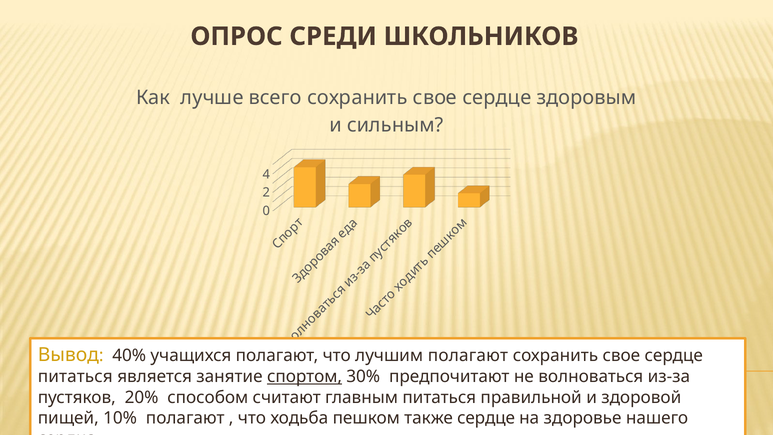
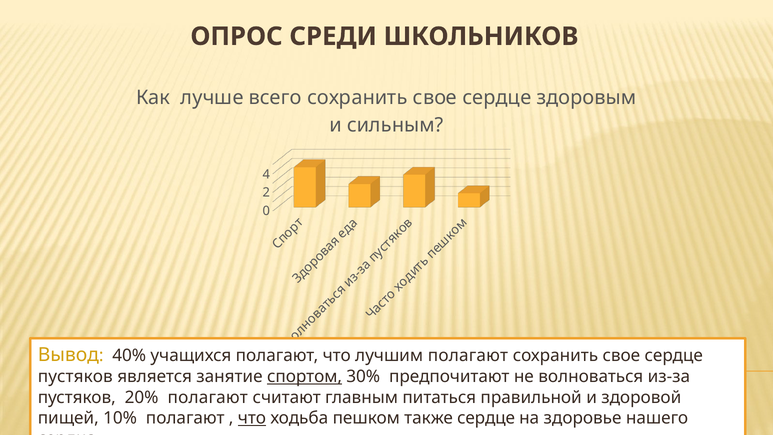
питаться at (75, 377): питаться -> пустяков
20% способом: способом -> полагают
что at (252, 418) underline: none -> present
